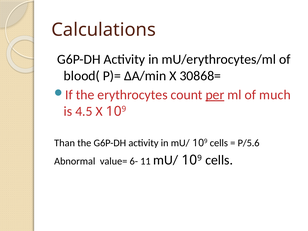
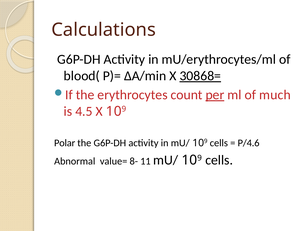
30868= underline: none -> present
Than: Than -> Polar
P/5.6: P/5.6 -> P/4.6
6-: 6- -> 8-
